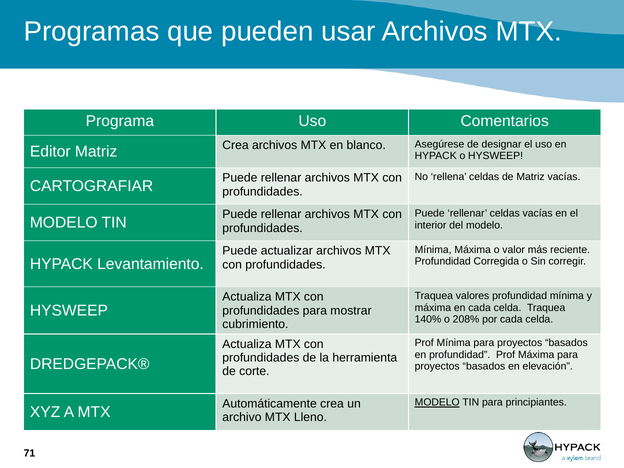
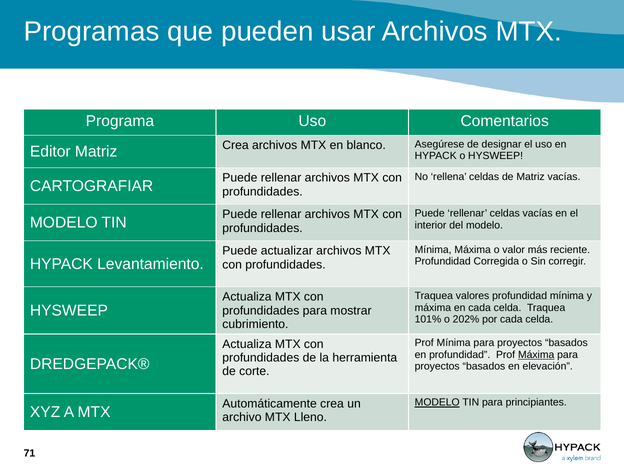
140%: 140% -> 101%
208%: 208% -> 202%
Máxima at (536, 355) underline: none -> present
